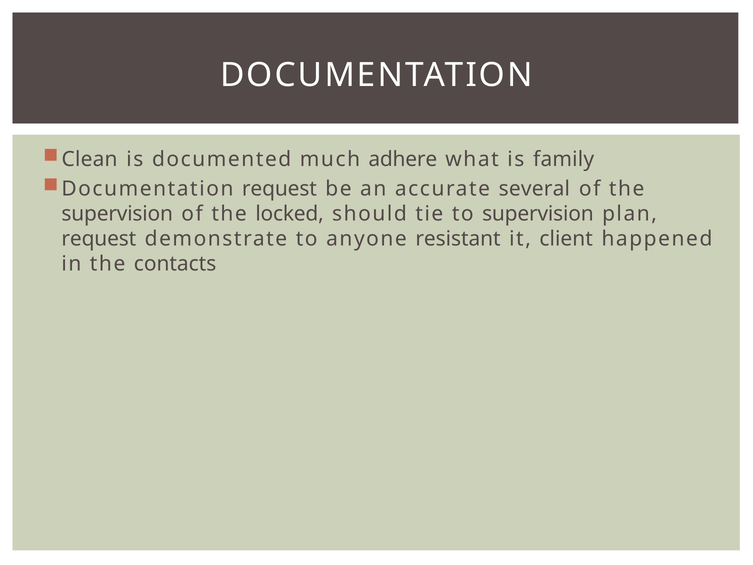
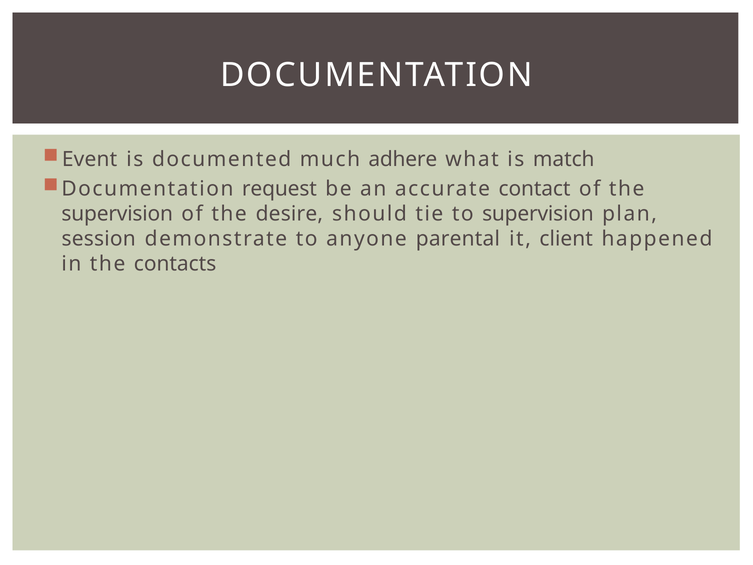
Clean: Clean -> Event
family: family -> match
several: several -> contact
locked: locked -> desire
request at (99, 239): request -> session
resistant: resistant -> parental
